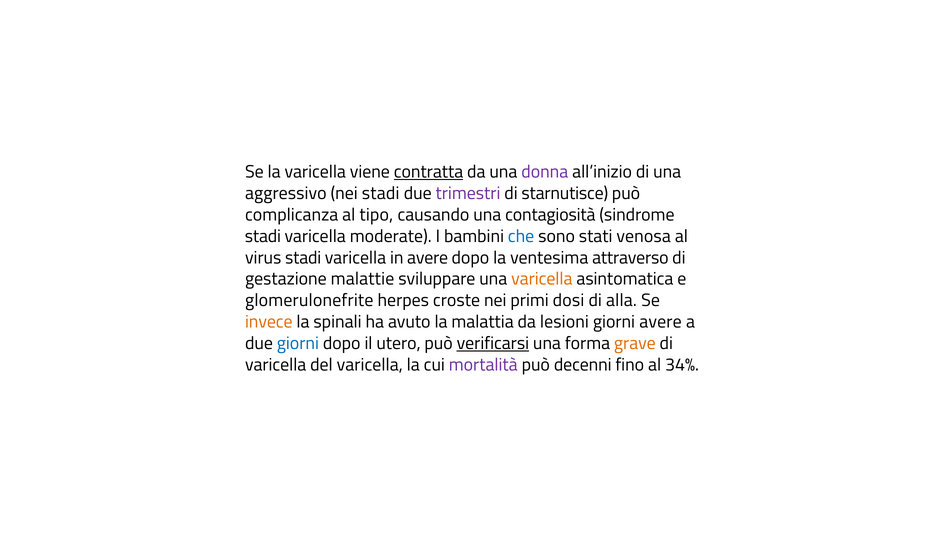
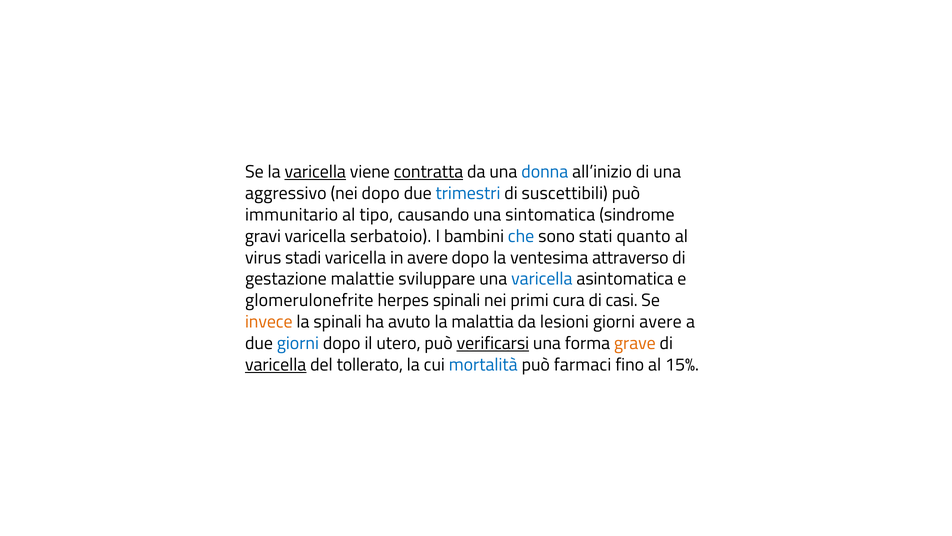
varicella at (315, 172) underline: none -> present
donna colour: purple -> blue
nei stadi: stadi -> dopo
trimestri colour: purple -> blue
starnutisce: starnutisce -> suscettibili
complicanza: complicanza -> immunitario
contagiosità: contagiosità -> sintomatica
stadi at (263, 236): stadi -> gravi
moderate: moderate -> serbatoio
venosa: venosa -> quanto
varicella at (542, 279) colour: orange -> blue
herpes croste: croste -> spinali
dosi: dosi -> cura
alla: alla -> casi
varicella at (276, 364) underline: none -> present
del varicella: varicella -> tollerato
mortalità colour: purple -> blue
decenni: decenni -> farmaci
34%: 34% -> 15%
